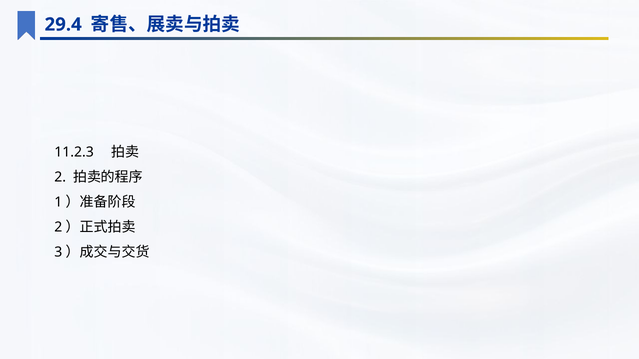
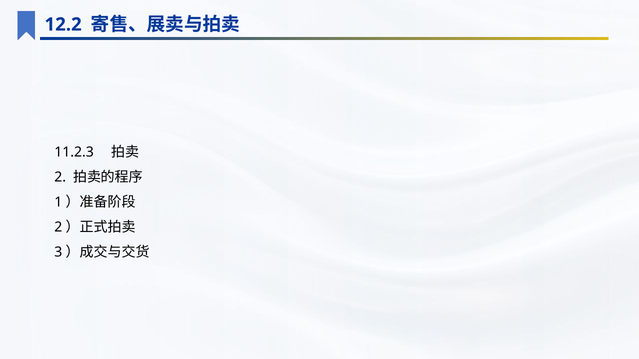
29.4: 29.4 -> 12.2
